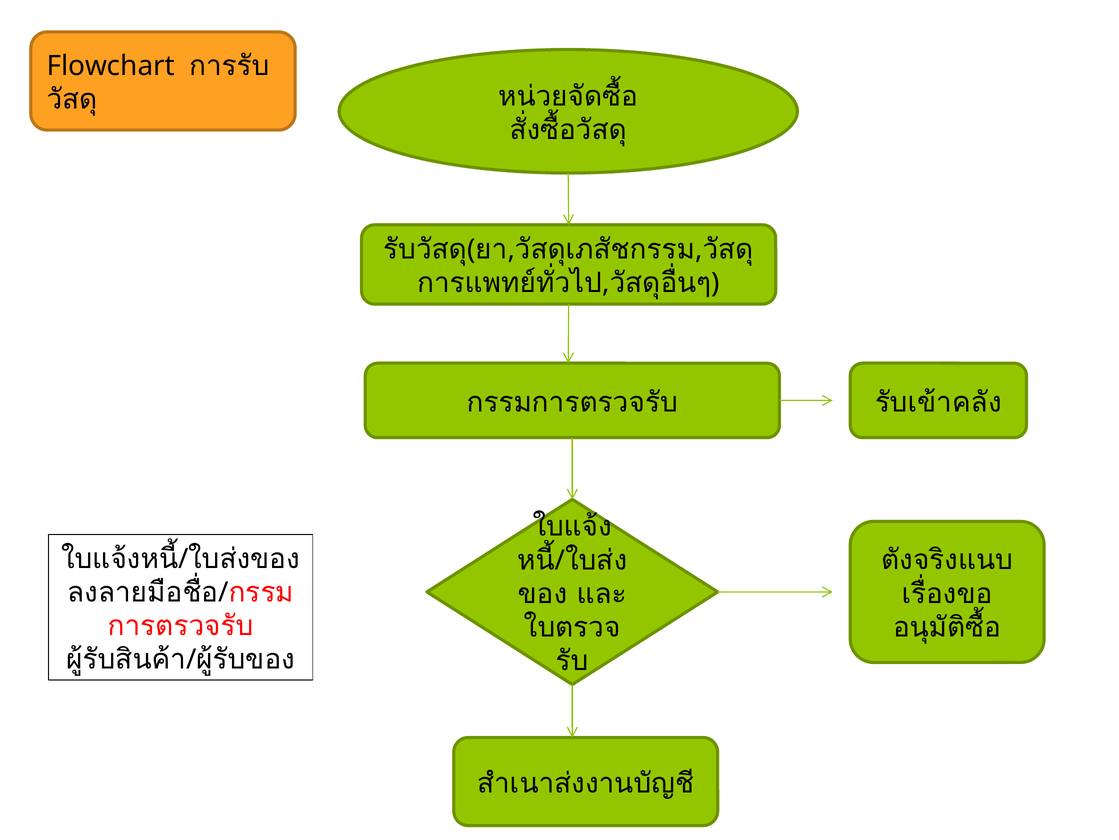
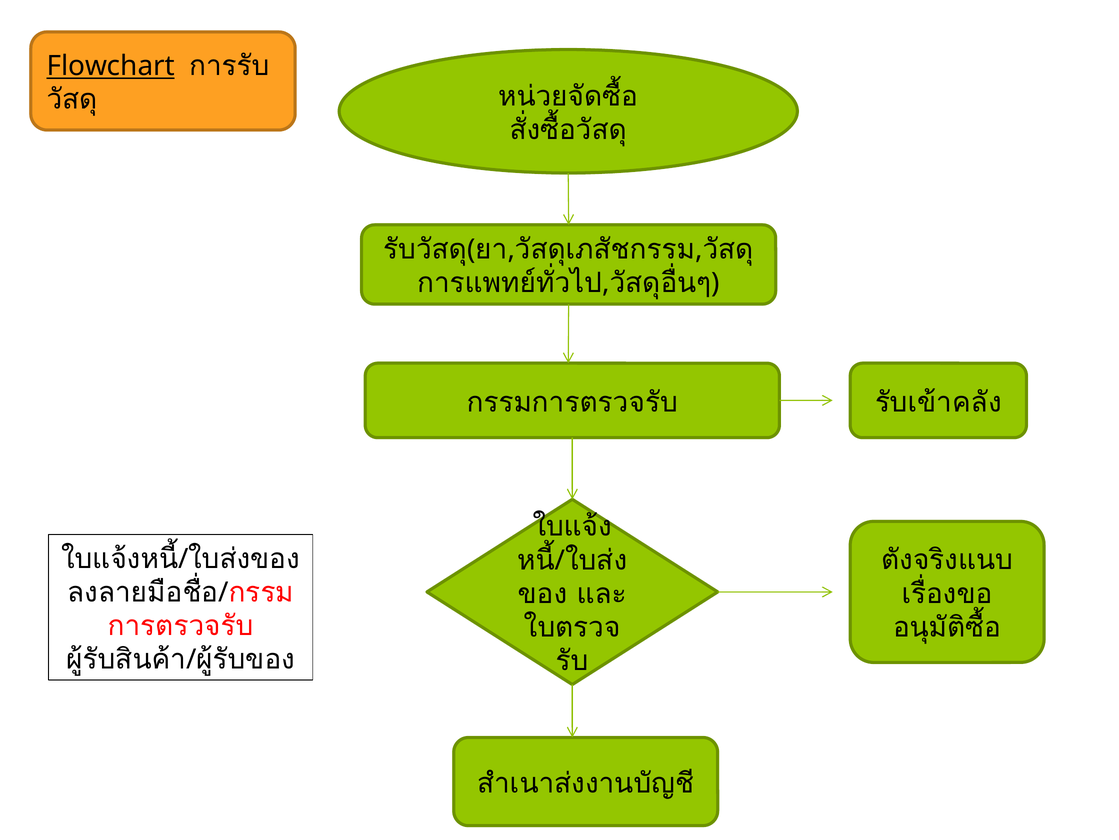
Flowchart underline: none -> present
